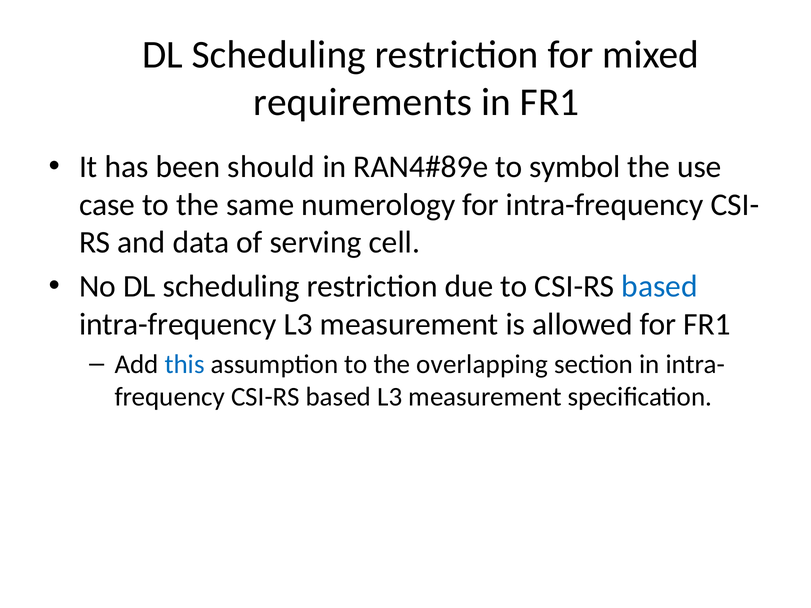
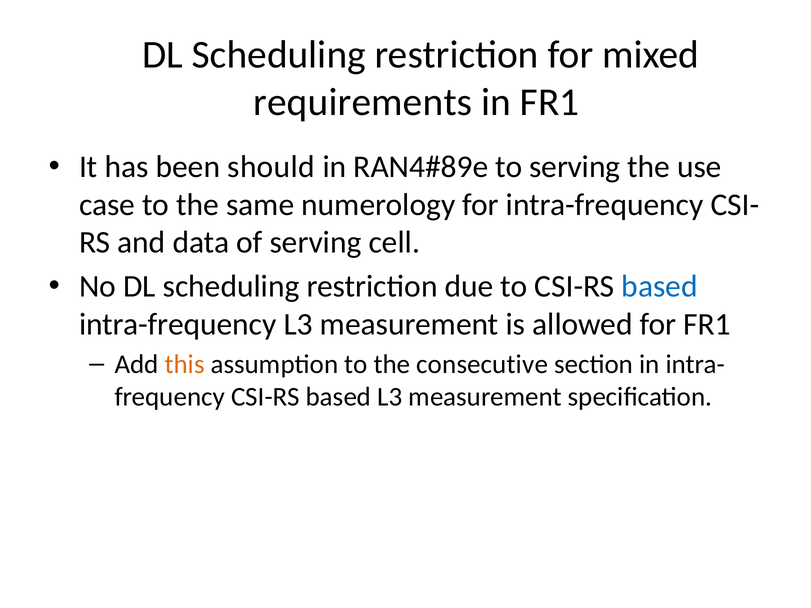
to symbol: symbol -> serving
this colour: blue -> orange
overlapping: overlapping -> consecutive
